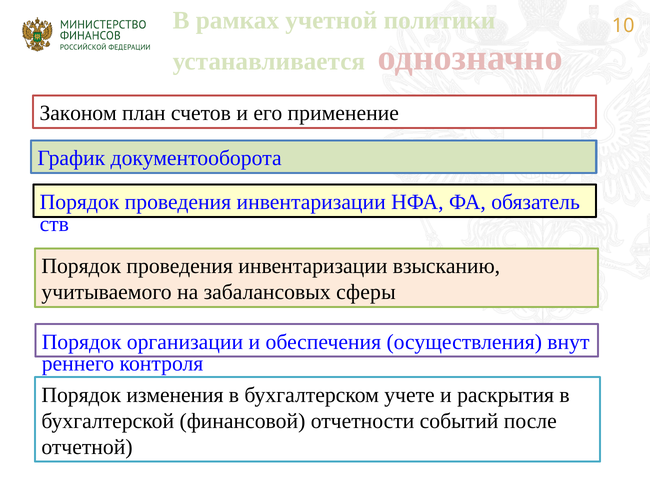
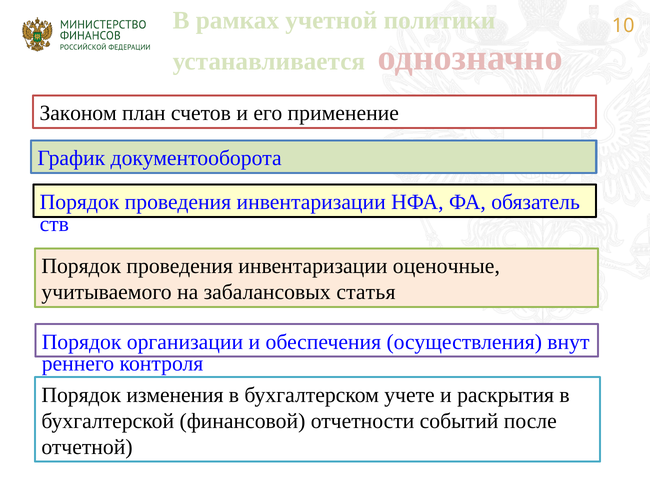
взысканию: взысканию -> оценочные
сферы: сферы -> статья
